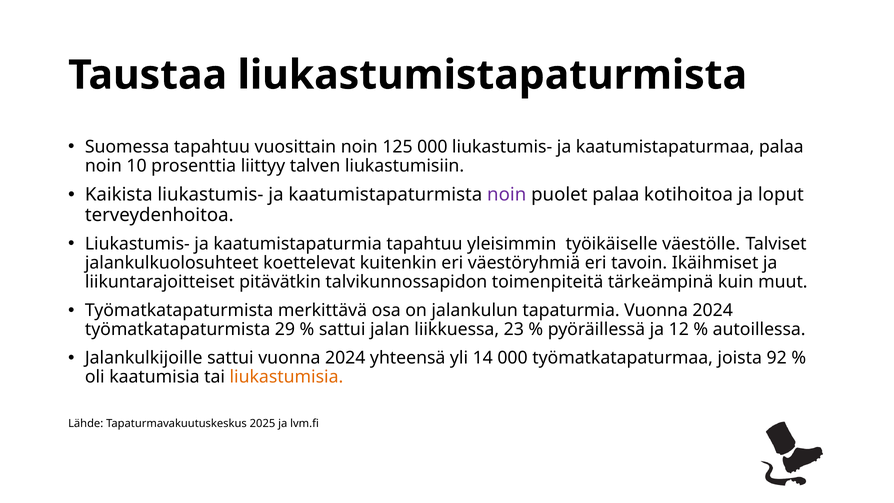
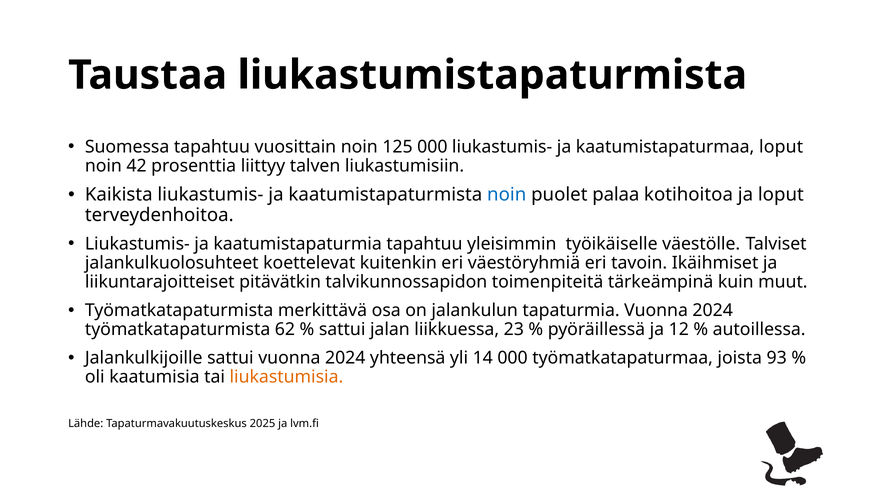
kaatumistapaturmaa palaa: palaa -> loput
10: 10 -> 42
noin at (507, 195) colour: purple -> blue
29: 29 -> 62
92: 92 -> 93
